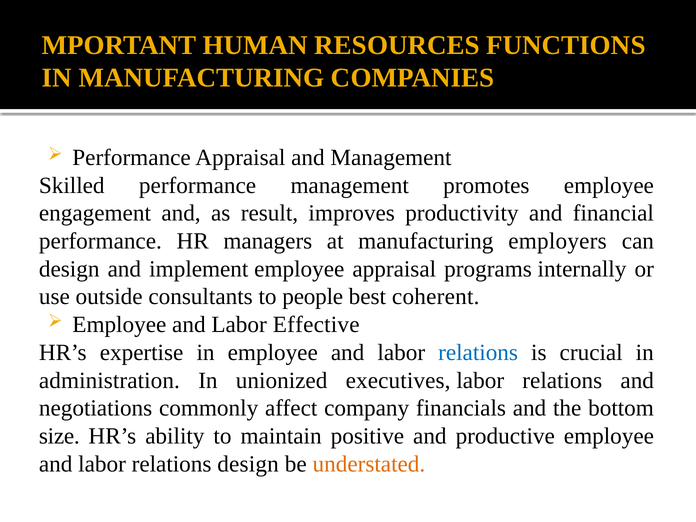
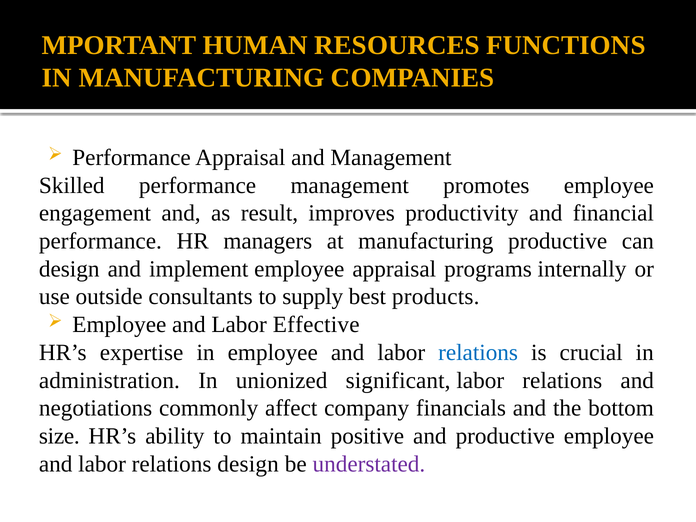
manufacturing employers: employers -> productive
people: people -> supply
coherent: coherent -> products
executives: executives -> significant
understated colour: orange -> purple
